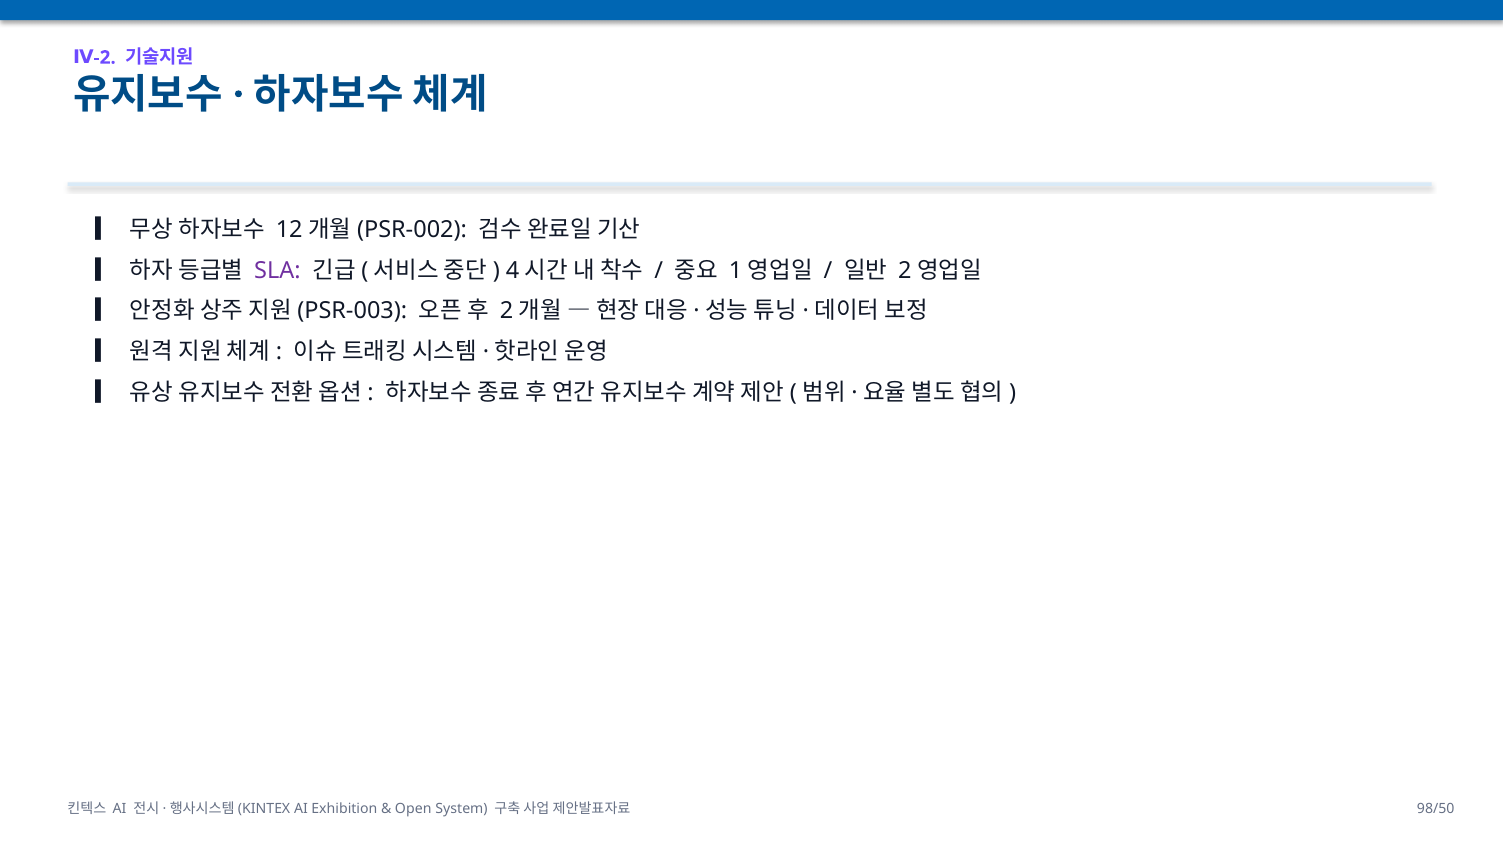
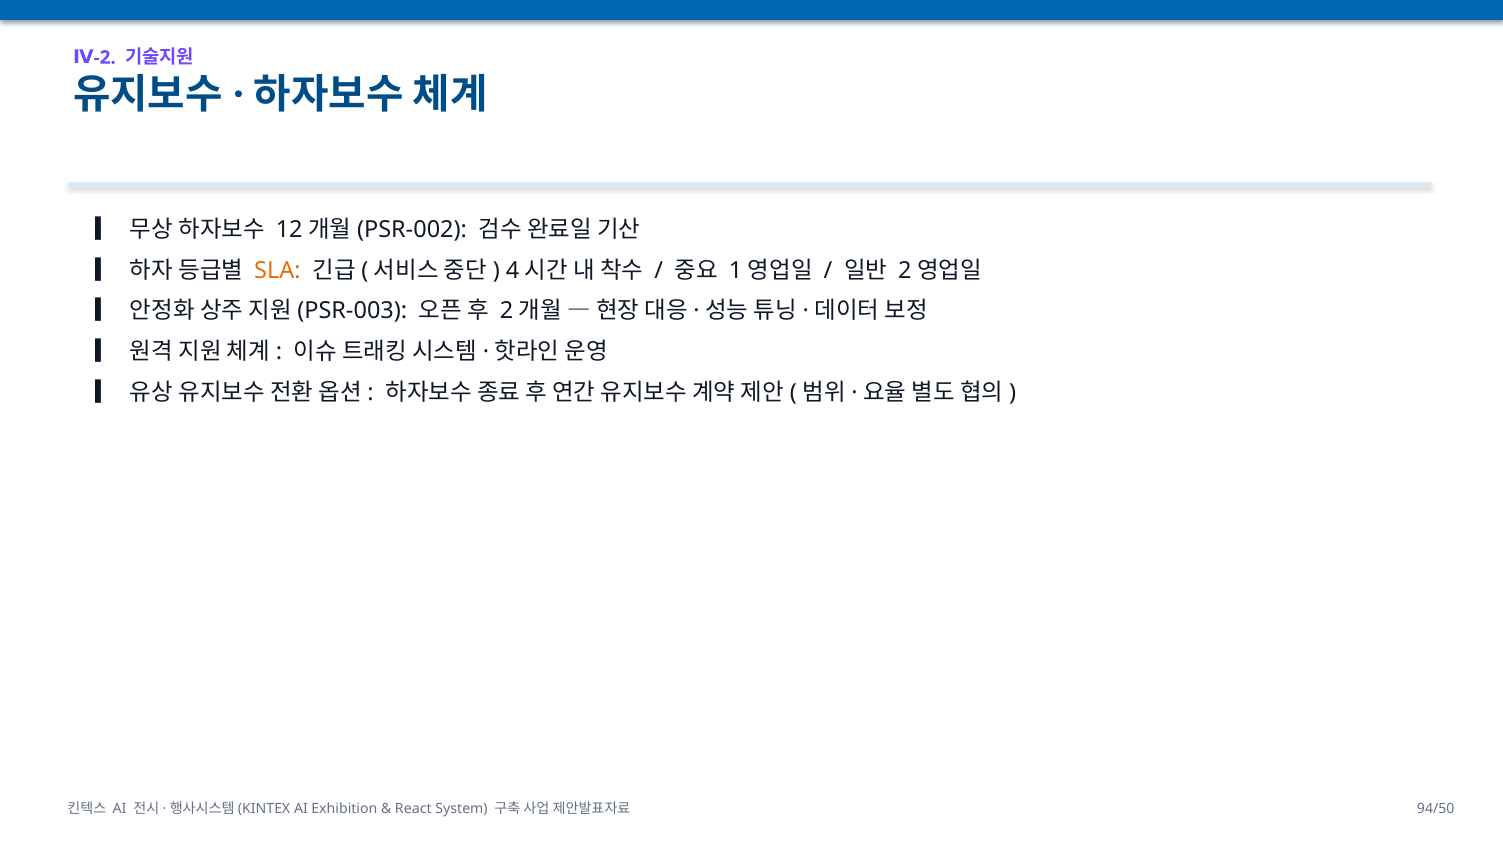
SLA colour: purple -> orange
Open: Open -> React
98/50: 98/50 -> 94/50
